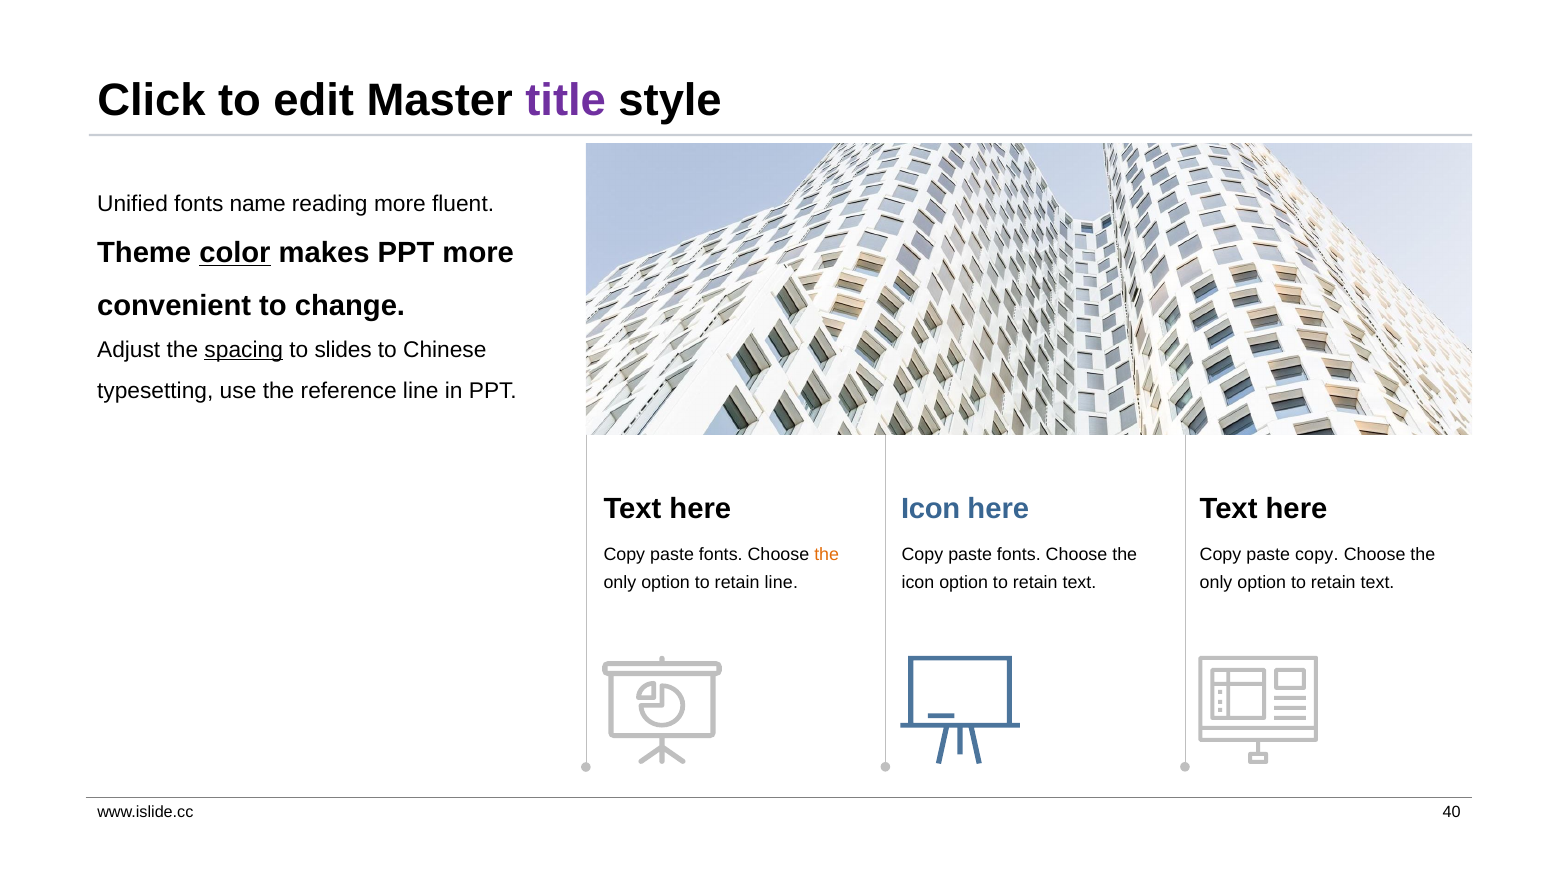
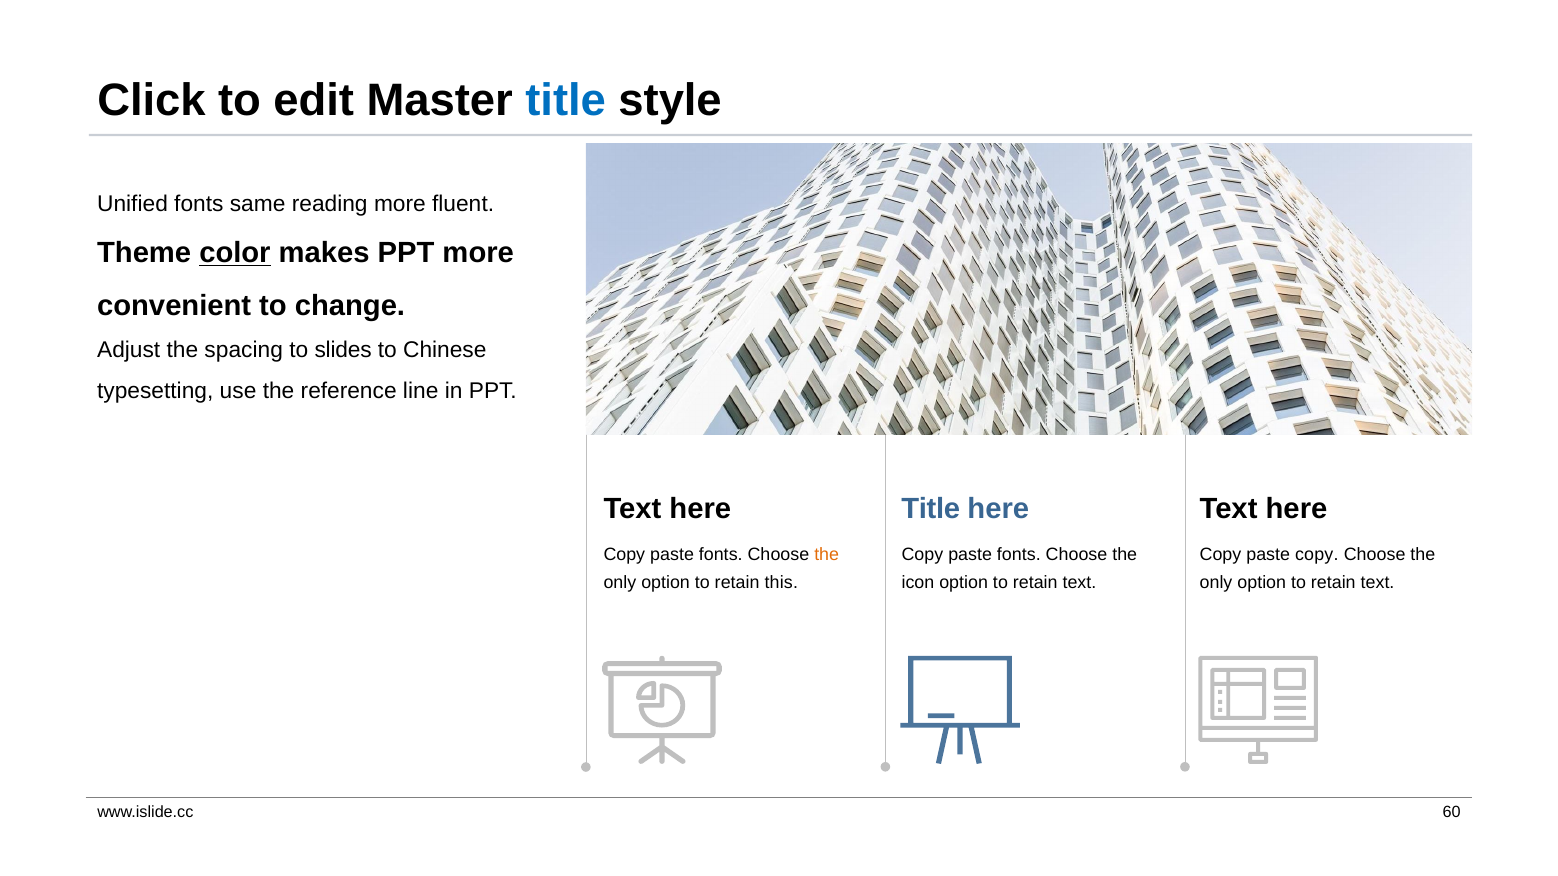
title at (566, 101) colour: purple -> blue
name: name -> same
spacing underline: present -> none
Icon at (931, 509): Icon -> Title
retain line: line -> this
40: 40 -> 60
